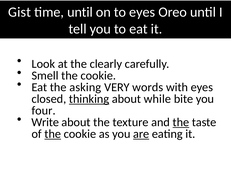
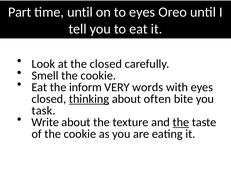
Gist: Gist -> Part
the clearly: clearly -> closed
asking: asking -> inform
while: while -> often
four: four -> task
the at (53, 134) underline: present -> none
are underline: present -> none
